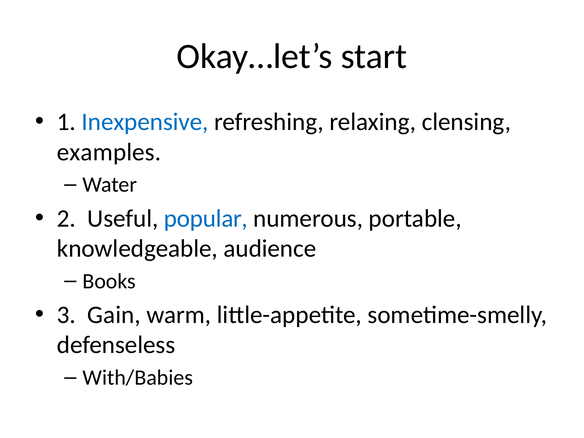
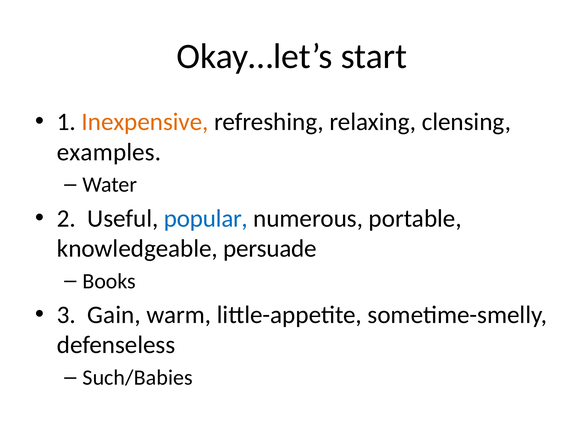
Inexpensive colour: blue -> orange
audience: audience -> persuade
With/Babies: With/Babies -> Such/Babies
